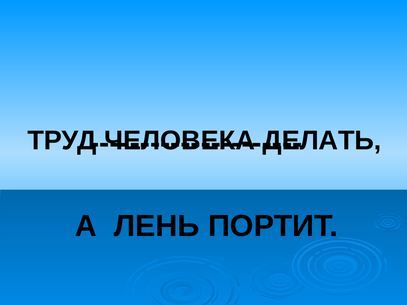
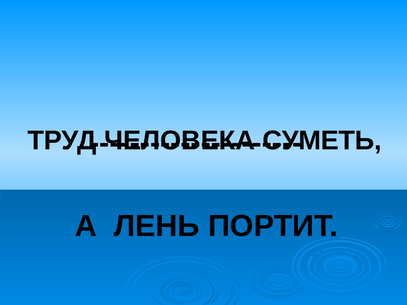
ДЕЛАТЬ: ДЕЛАТЬ -> СУМЕТЬ
